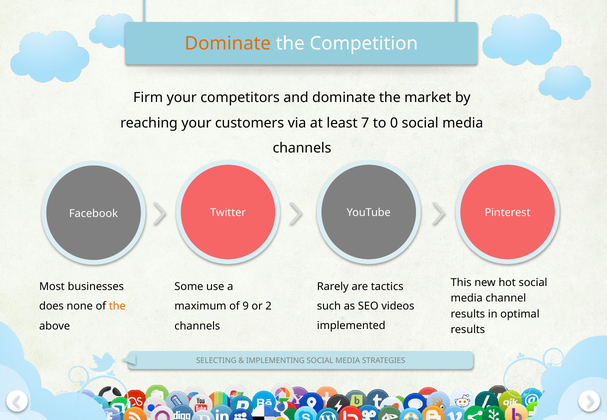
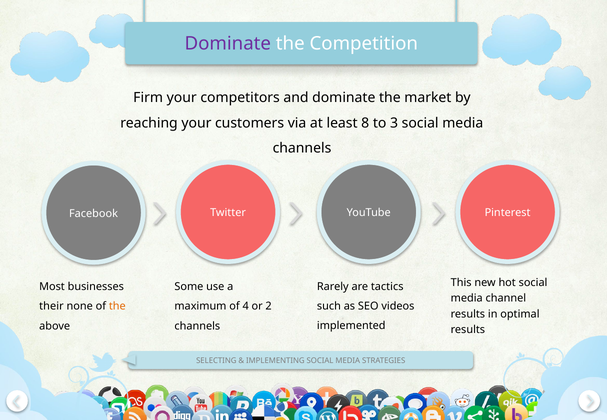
Dominate at (228, 43) colour: orange -> purple
7: 7 -> 8
0: 0 -> 3
does: does -> their
9: 9 -> 4
